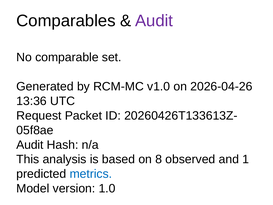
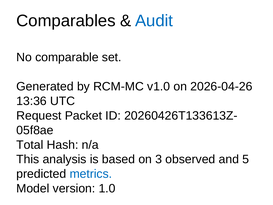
Audit at (154, 21) colour: purple -> blue
Audit at (30, 145): Audit -> Total
8: 8 -> 3
1: 1 -> 5
